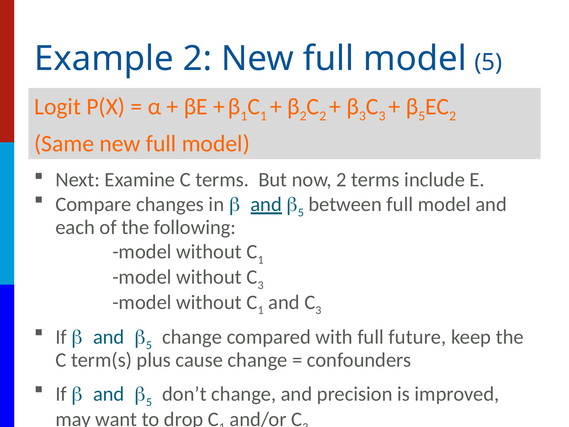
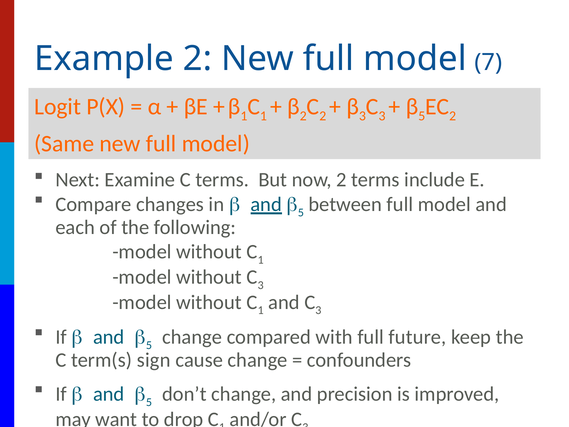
model 5: 5 -> 7
plus: plus -> sign
